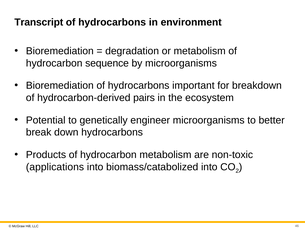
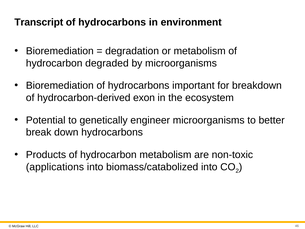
sequence: sequence -> degraded
pairs: pairs -> exon
